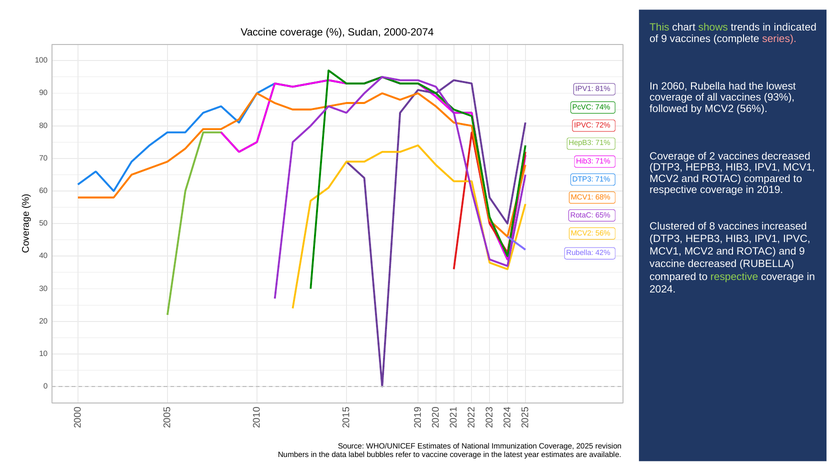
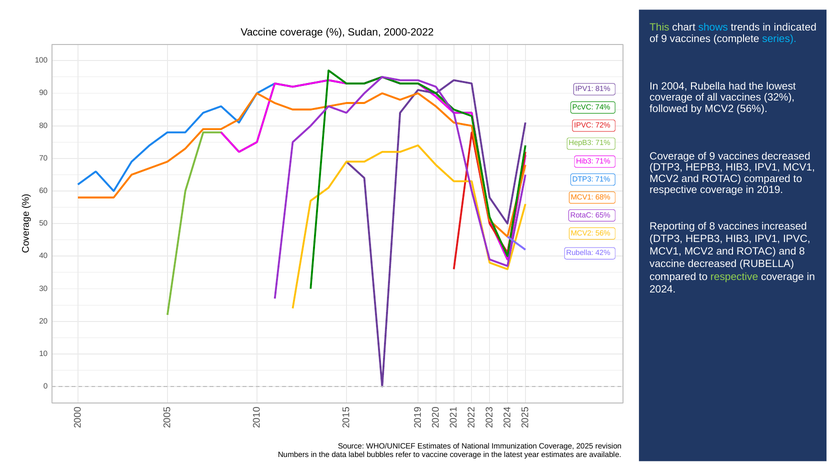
shows colour: light green -> light blue
2000-2074: 2000-2074 -> 2000-2022
series colour: pink -> light blue
2060: 2060 -> 2004
93%: 93% -> 32%
Coverage of 2: 2 -> 9
Clustered: Clustered -> Reporting
and 9: 9 -> 8
